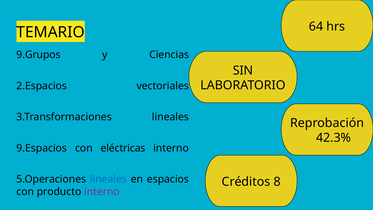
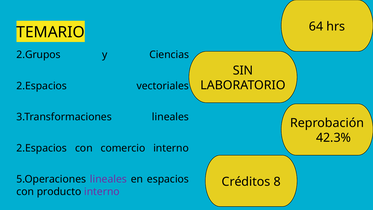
9.Grupos: 9.Grupos -> 2.Grupos
9.Espacios at (42, 148): 9.Espacios -> 2.Espacios
eléctricas: eléctricas -> comercio
lineales at (108, 179) colour: blue -> purple
